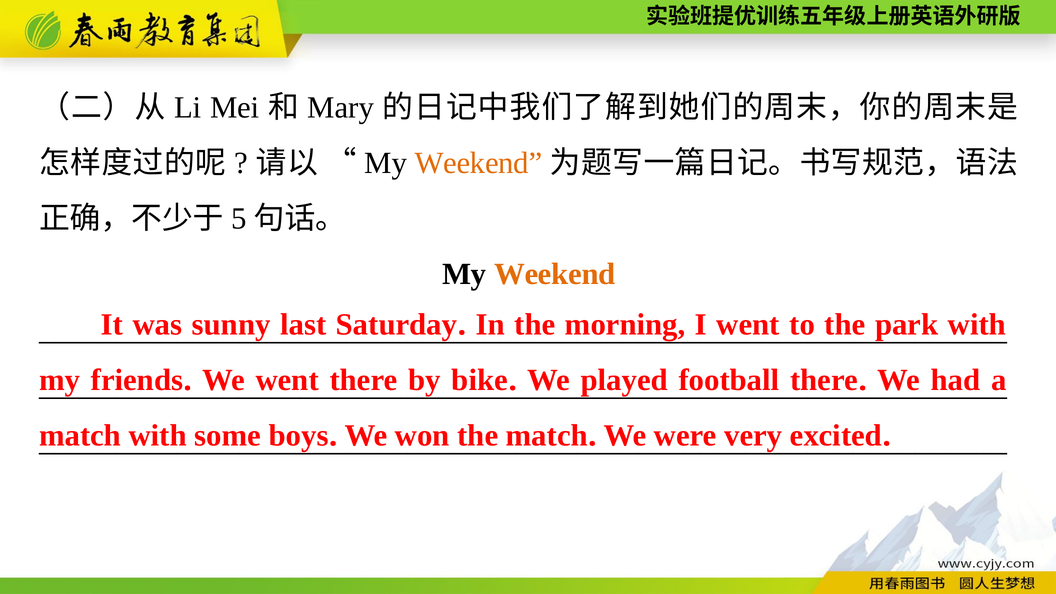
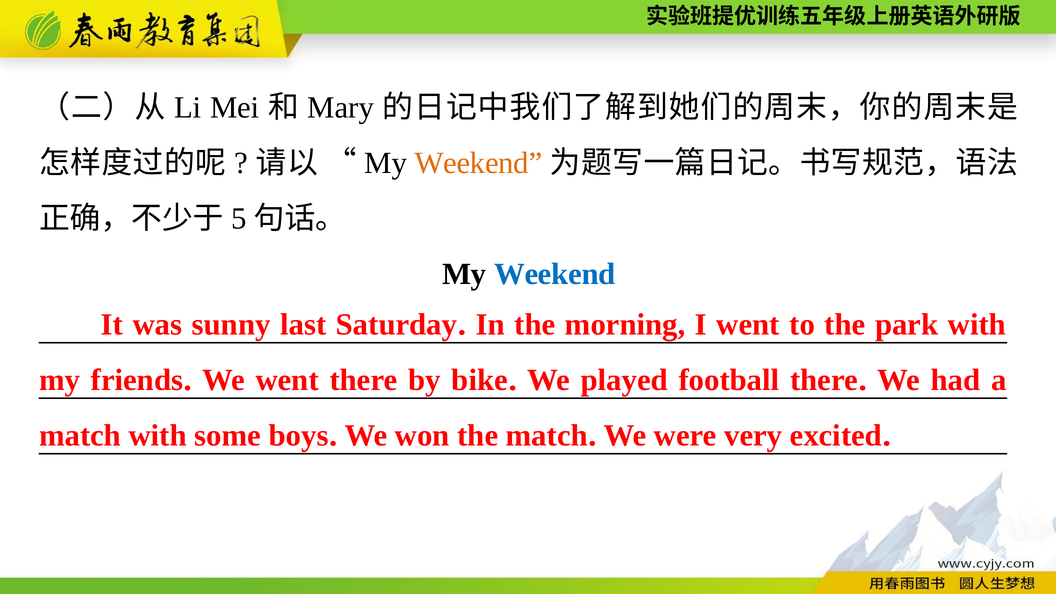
Weekend at (555, 274) colour: orange -> blue
